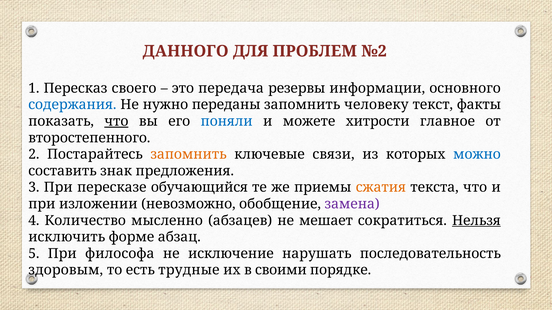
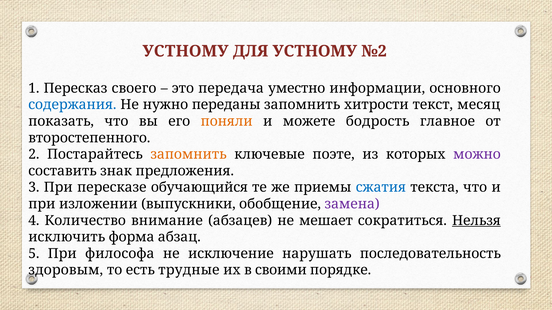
ДАННОГО at (186, 51): ДАННОГО -> УСТНОМУ
ДЛЯ ПРОБЛЕМ: ПРОБЛЕМ -> УСТНОМУ
резервы: резервы -> уместно
человеку: человеку -> хитрости
факты: факты -> месяц
что at (116, 121) underline: present -> none
поняли colour: blue -> orange
хитрости: хитрости -> бодрость
связи: связи -> поэте
можно colour: blue -> purple
сжатия colour: orange -> blue
невозможно: невозможно -> выпускники
мысленно: мысленно -> внимание
форме: форме -> форма
